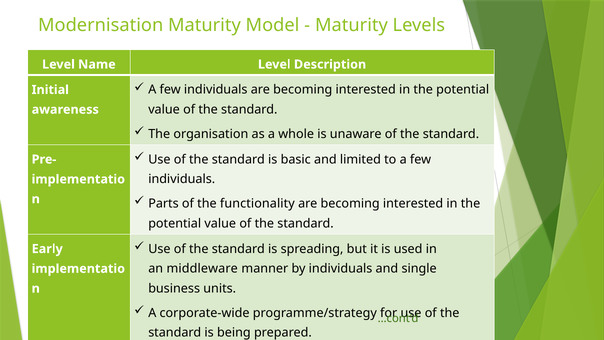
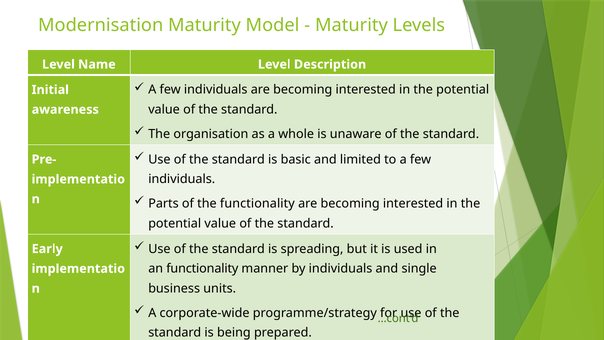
an middleware: middleware -> functionality
